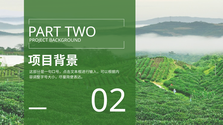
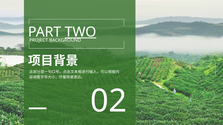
TWO underline: none -> present
